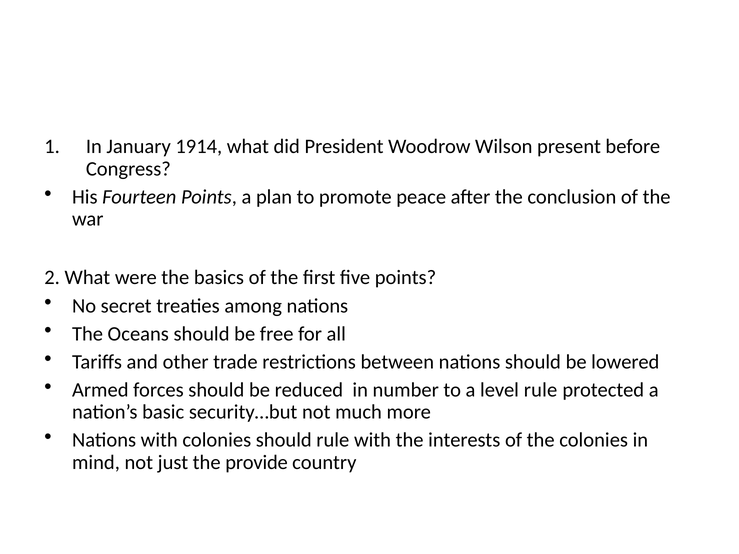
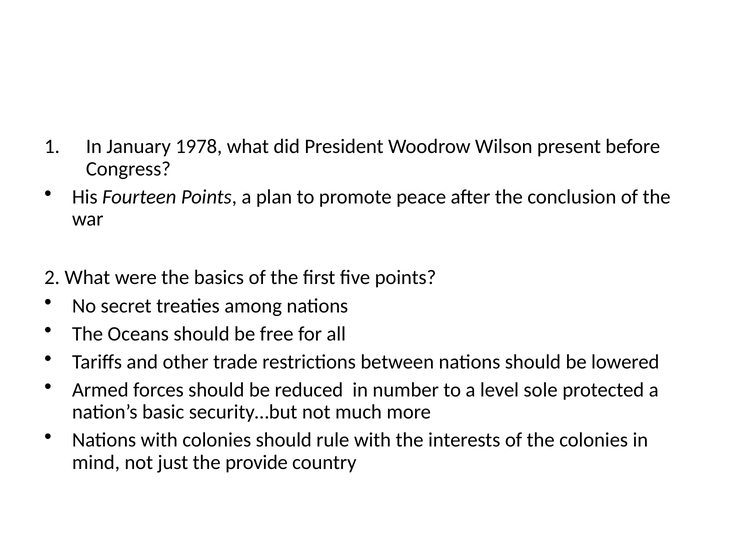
1914: 1914 -> 1978
level rule: rule -> sole
